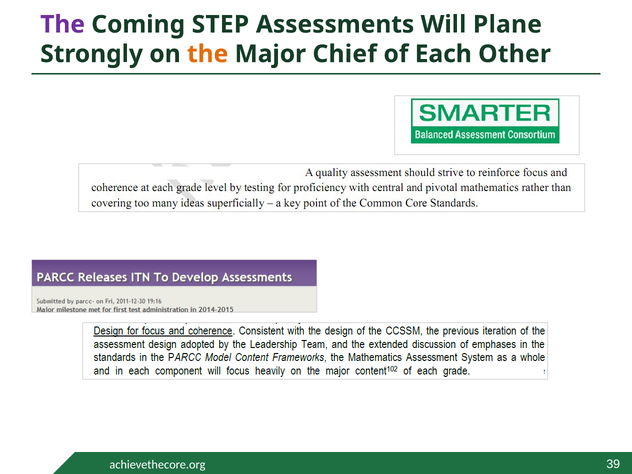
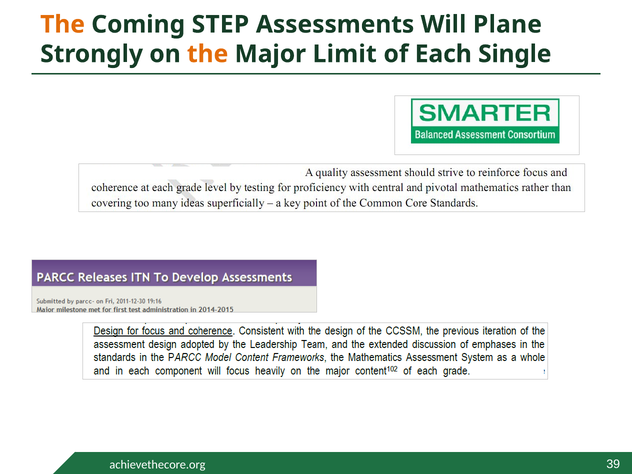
The at (63, 25) colour: purple -> orange
Chief: Chief -> Limit
Other: Other -> Single
